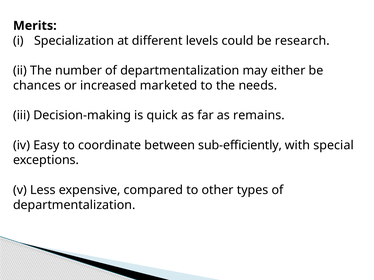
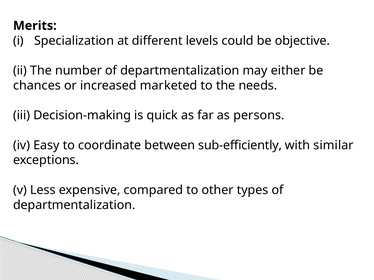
research: research -> objective
remains: remains -> persons
special: special -> similar
